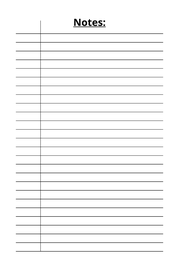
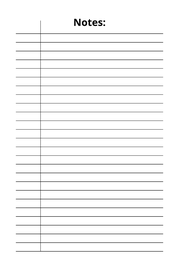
Notes underline: present -> none
